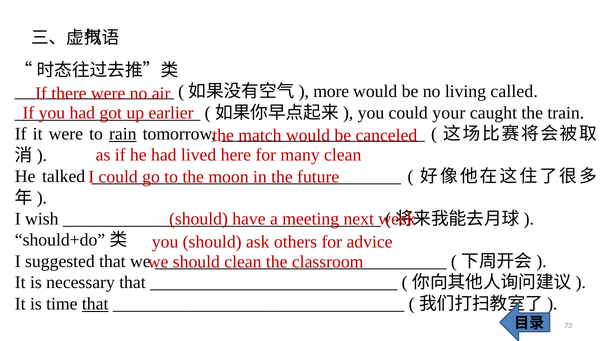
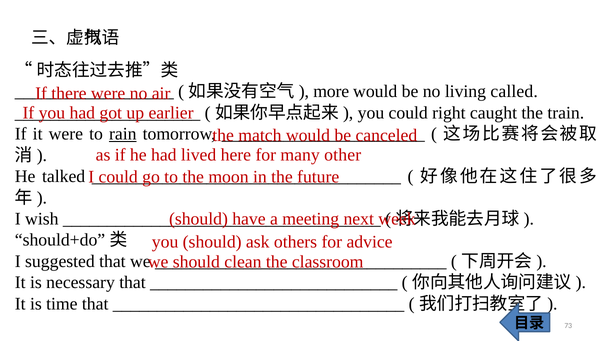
your: your -> right
many clean: clean -> other
that at (95, 304) underline: present -> none
